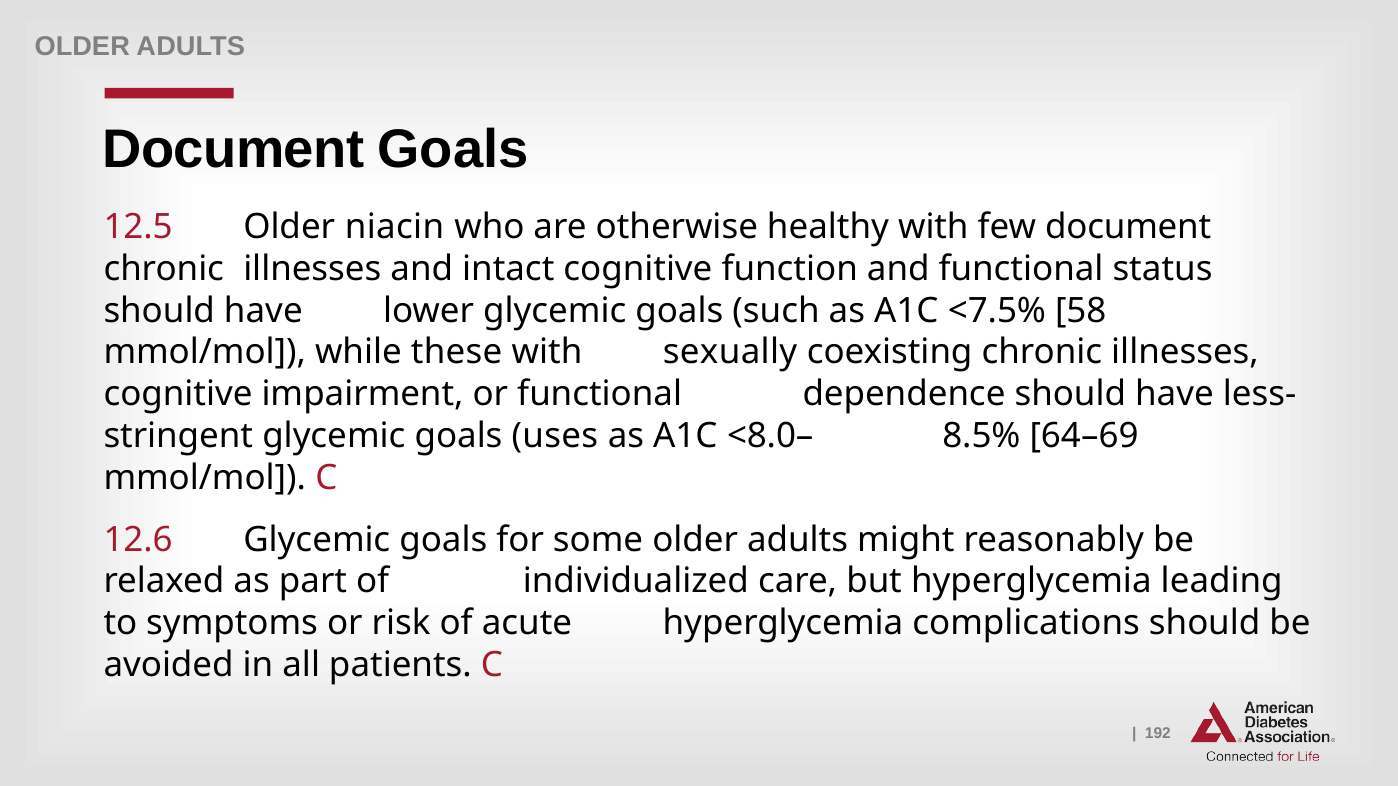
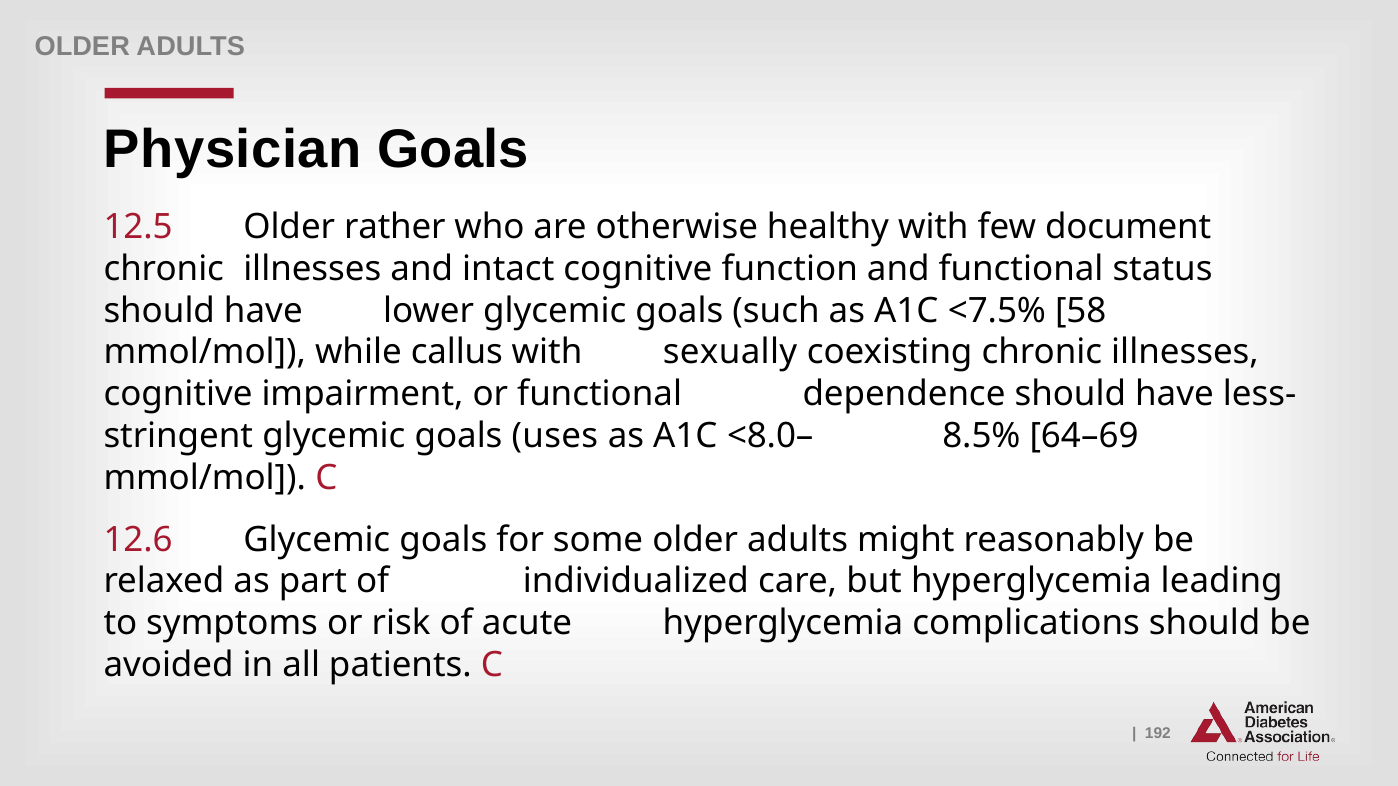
Document at (233, 150): Document -> Physician
niacin: niacin -> rather
these: these -> callus
